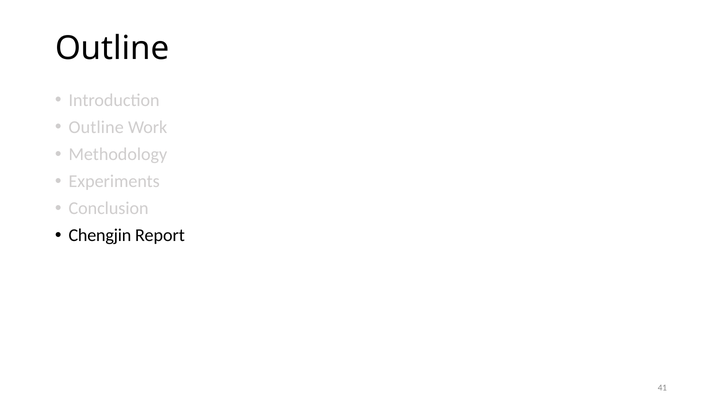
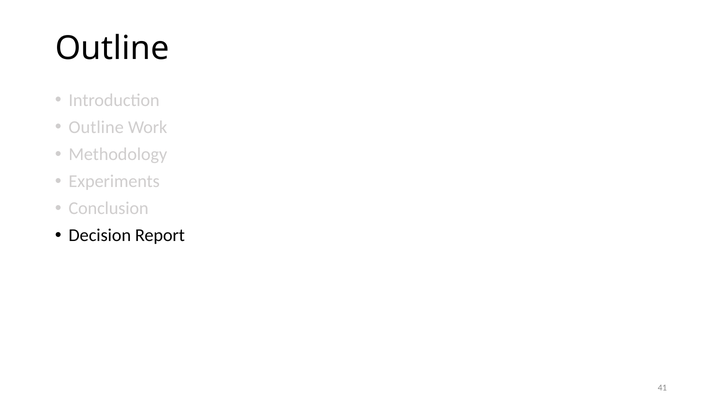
Chengjin: Chengjin -> Decision
